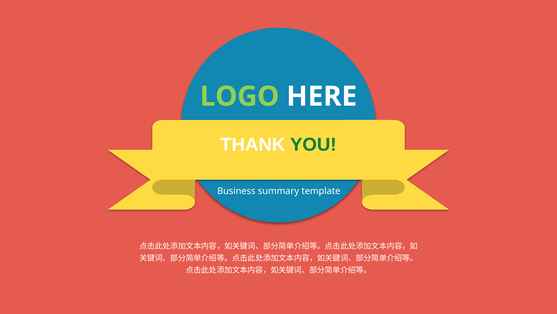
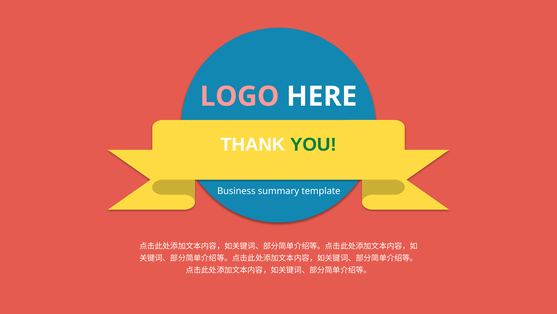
LOGO colour: light green -> pink
